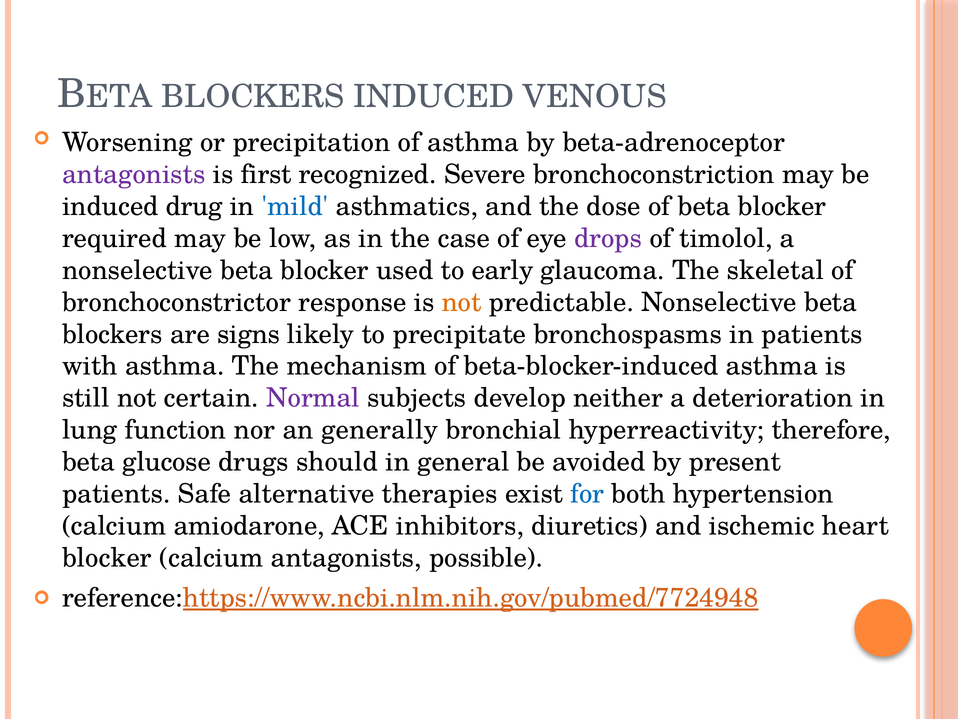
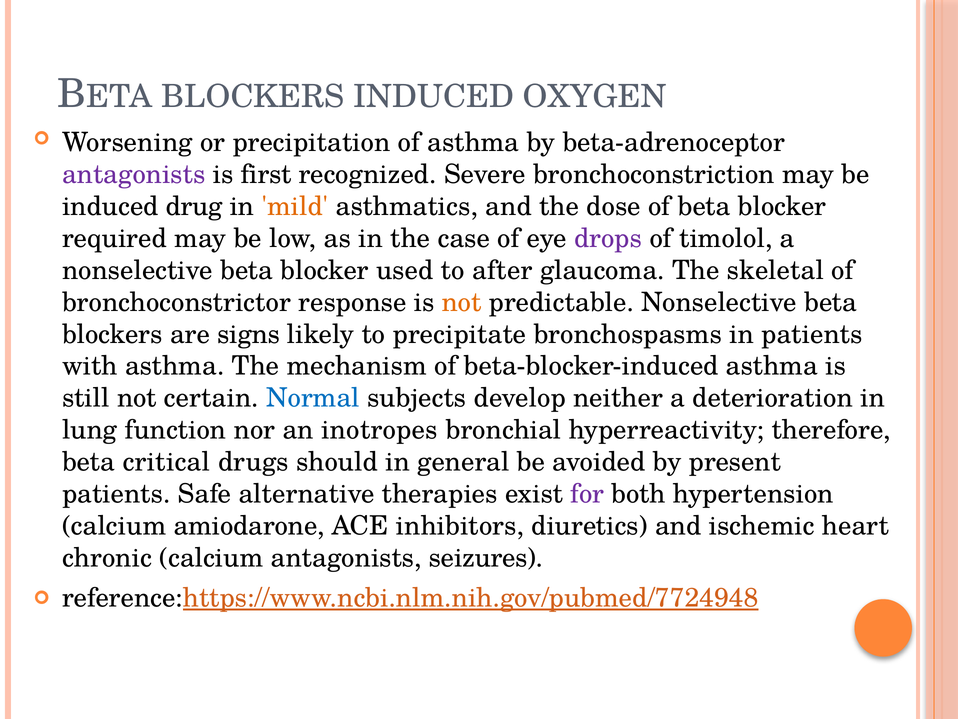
VENOUS: VENOUS -> OXYGEN
mild colour: blue -> orange
early: early -> after
Normal colour: purple -> blue
generally: generally -> inotropes
glucose: glucose -> critical
for colour: blue -> purple
blocker at (107, 558): blocker -> chronic
possible: possible -> seizures
